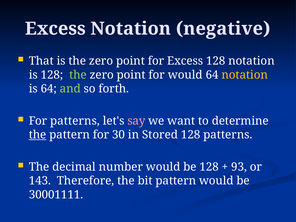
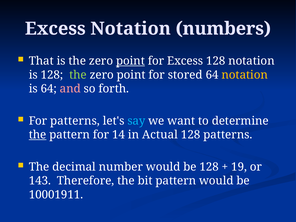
negative: negative -> numbers
point at (130, 61) underline: none -> present
for would: would -> stored
and colour: light green -> pink
say colour: pink -> light blue
30: 30 -> 14
Stored: Stored -> Actual
93: 93 -> 19
30001111: 30001111 -> 10001911
